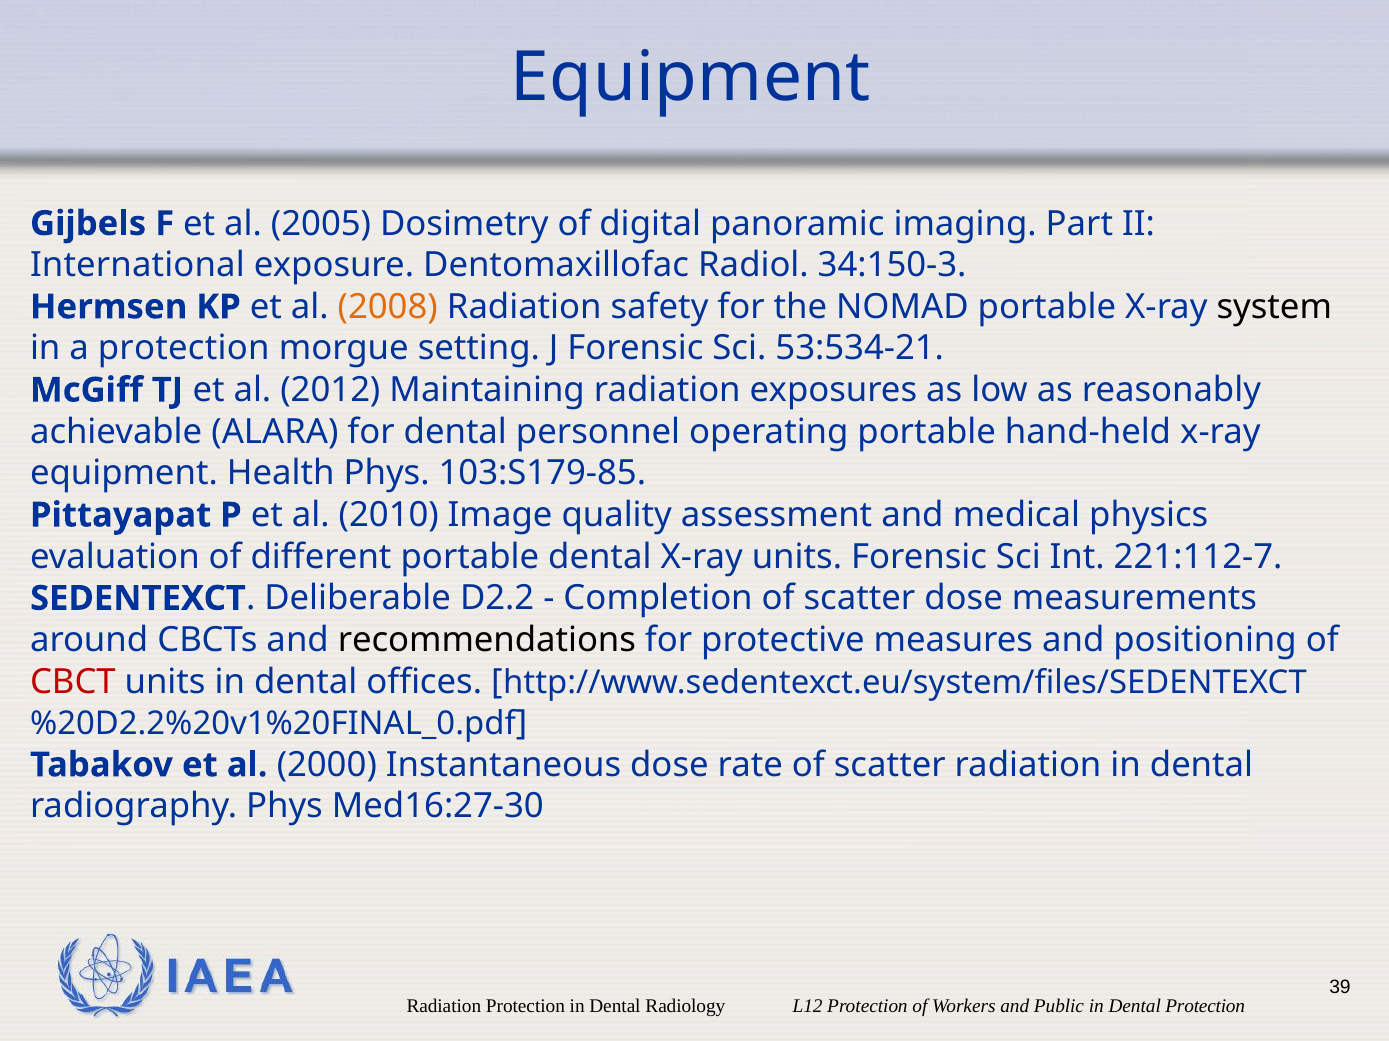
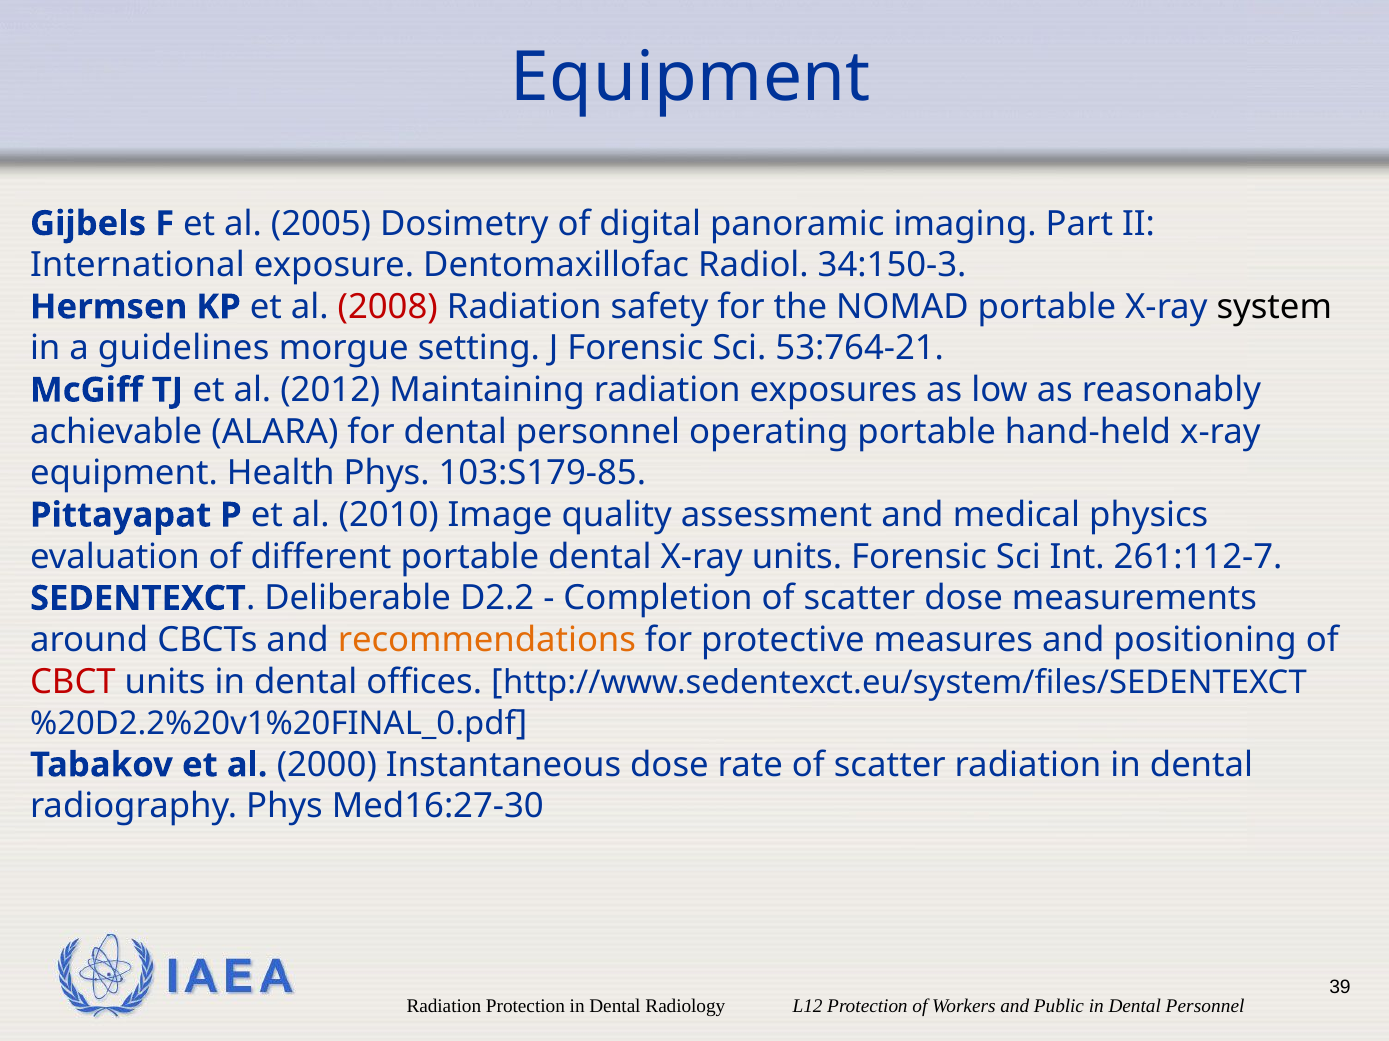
2008 colour: orange -> red
a protection: protection -> guidelines
53:534-21: 53:534-21 -> 53:764-21
221:112-7: 221:112-7 -> 261:112-7
recommendations colour: black -> orange
in Dental Protection: Protection -> Personnel
